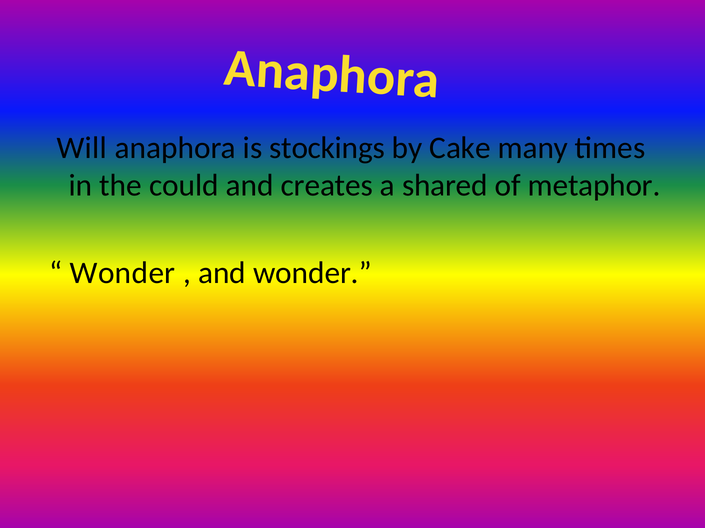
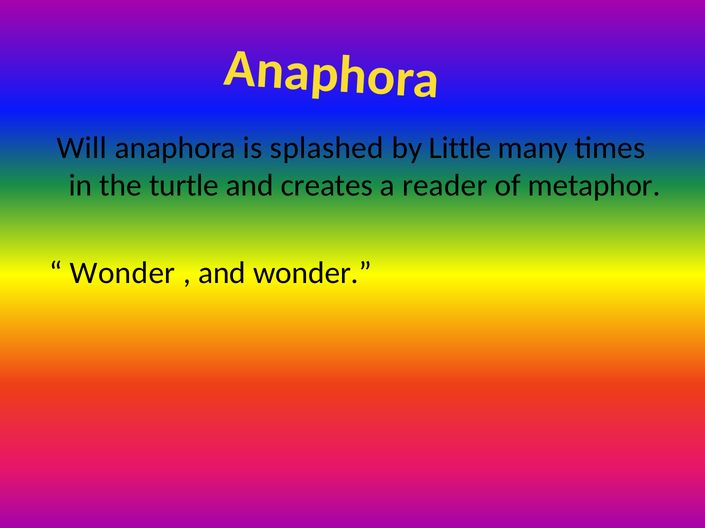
stockings: stockings -> splashed
Cake: Cake -> Little
could: could -> turtle
shared: shared -> reader
